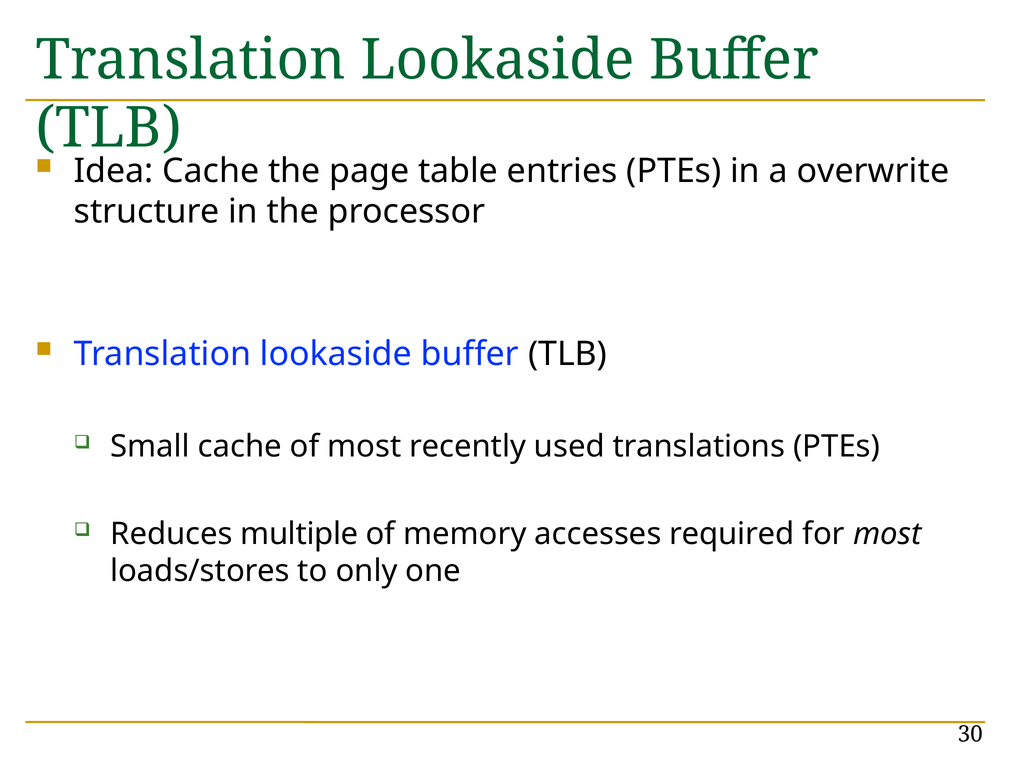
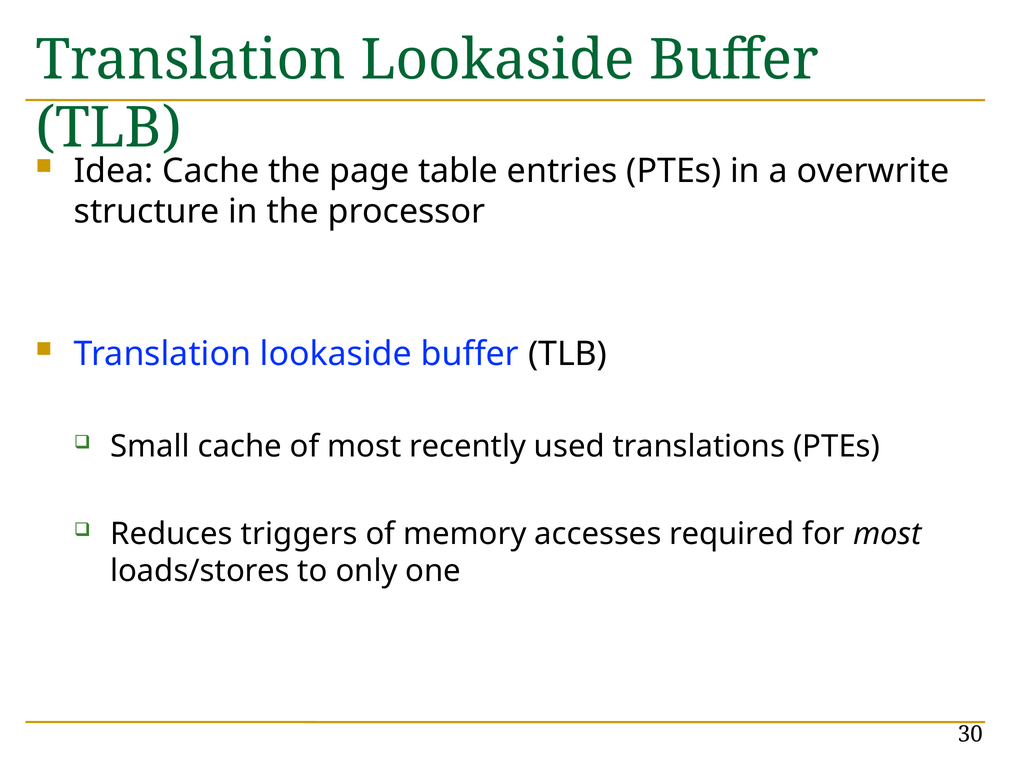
multiple: multiple -> triggers
